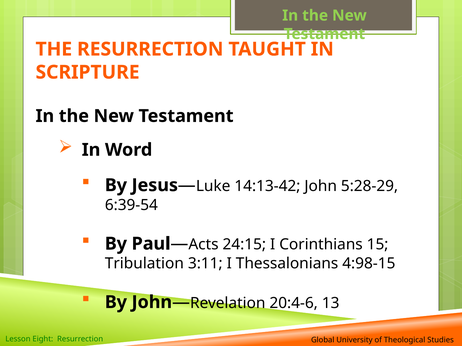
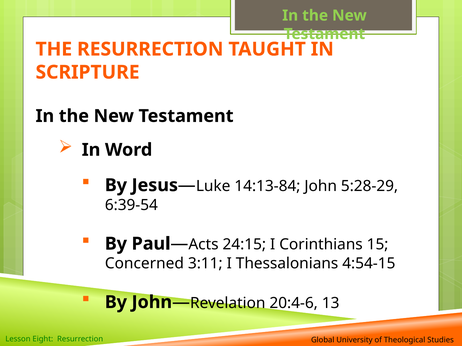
14:13-42: 14:13-42 -> 14:13-84
Tribulation: Tribulation -> Concerned
4:98-15: 4:98-15 -> 4:54-15
